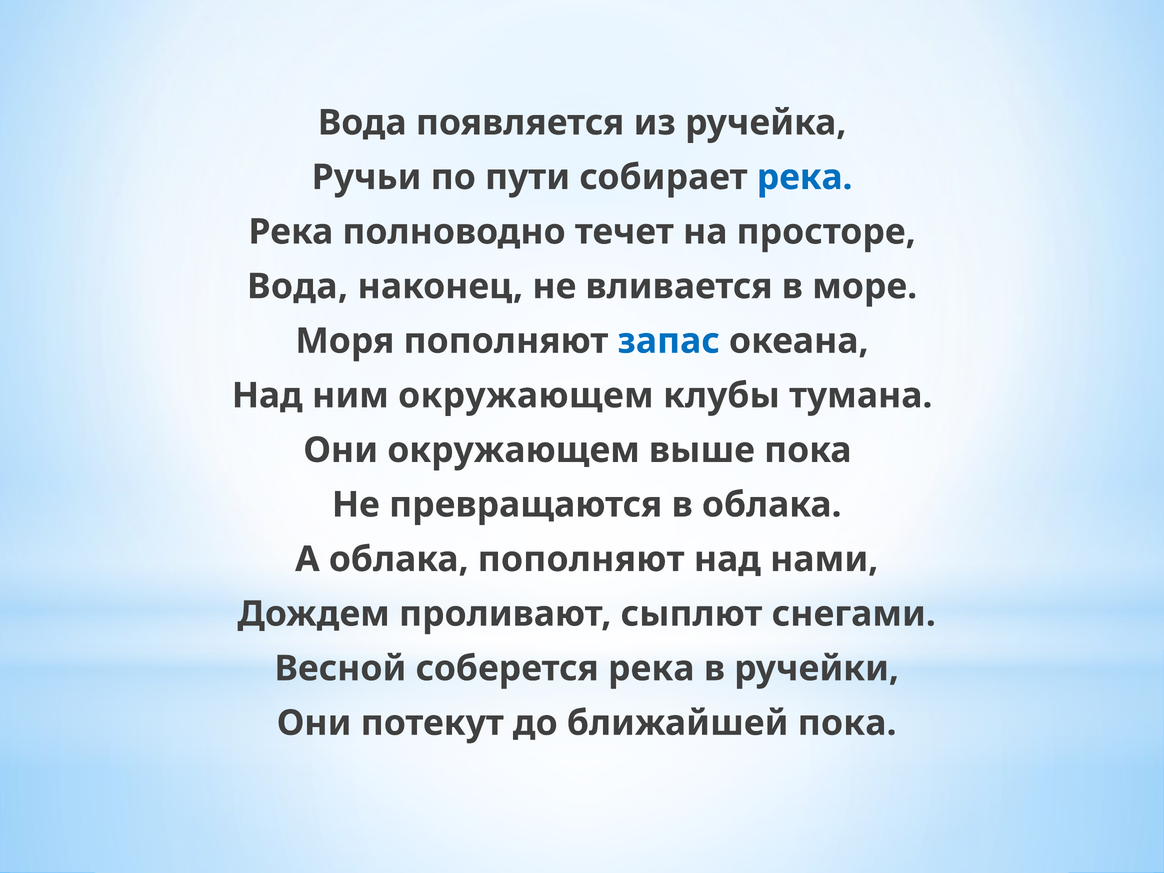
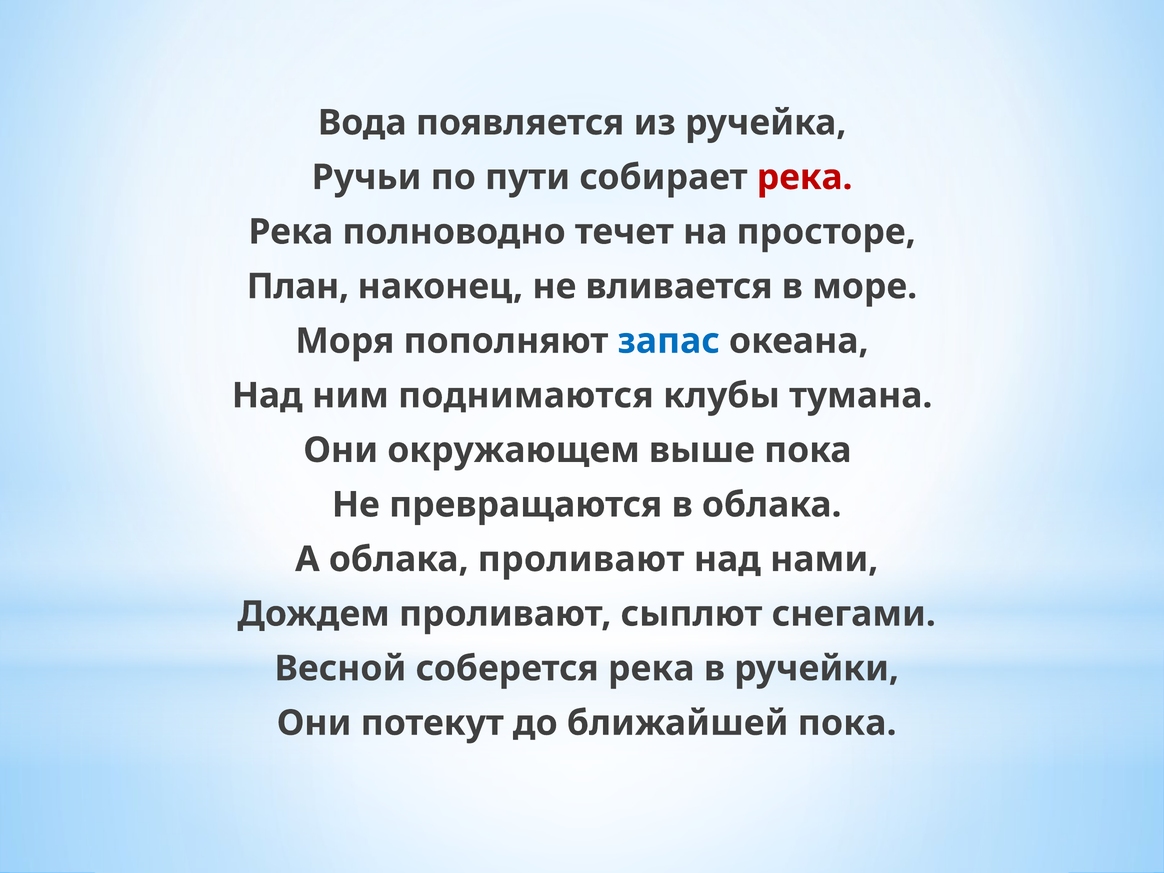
река at (805, 177) colour: blue -> red
Вода at (298, 286): Вода -> План
ним окружающем: окружающем -> поднимаются
облака пополняют: пополняют -> проливают
